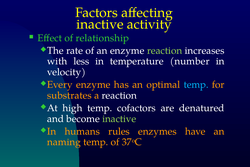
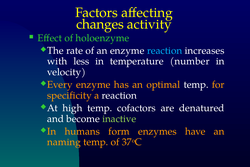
inactive at (100, 24): inactive -> changes
relationship: relationship -> holoenzyme
reaction at (165, 51) colour: light green -> light blue
temp at (196, 85) colour: light blue -> white
substrates: substrates -> specificity
rules: rules -> form
